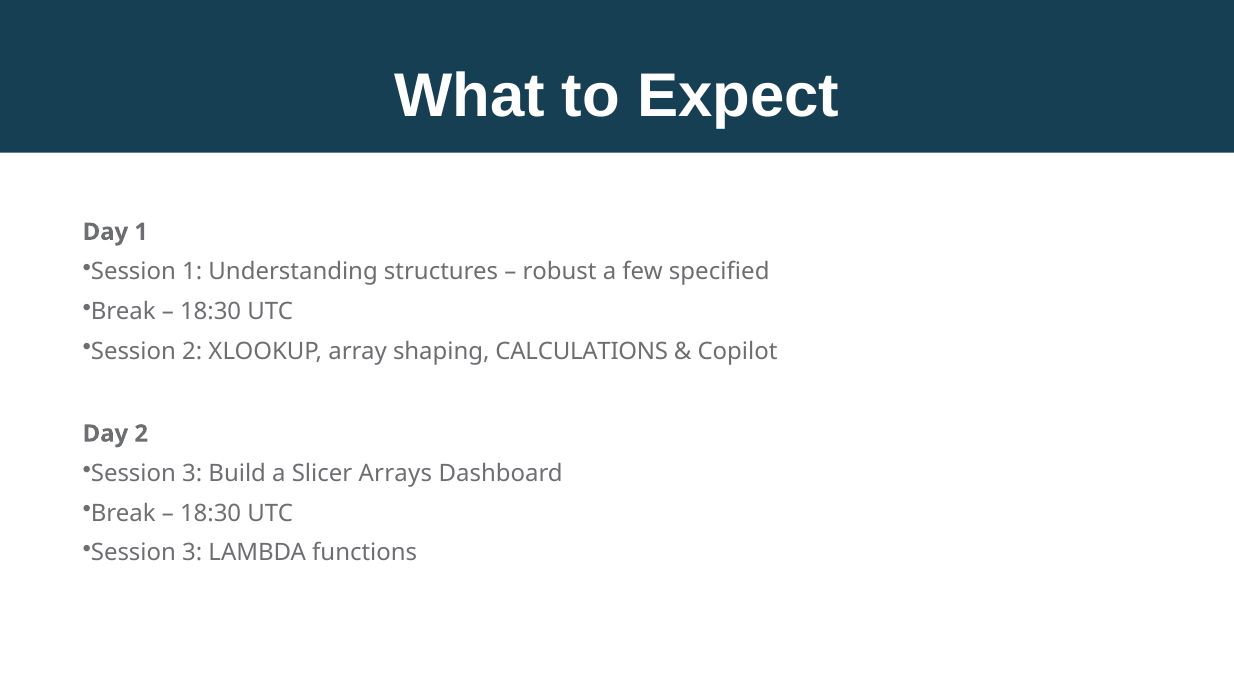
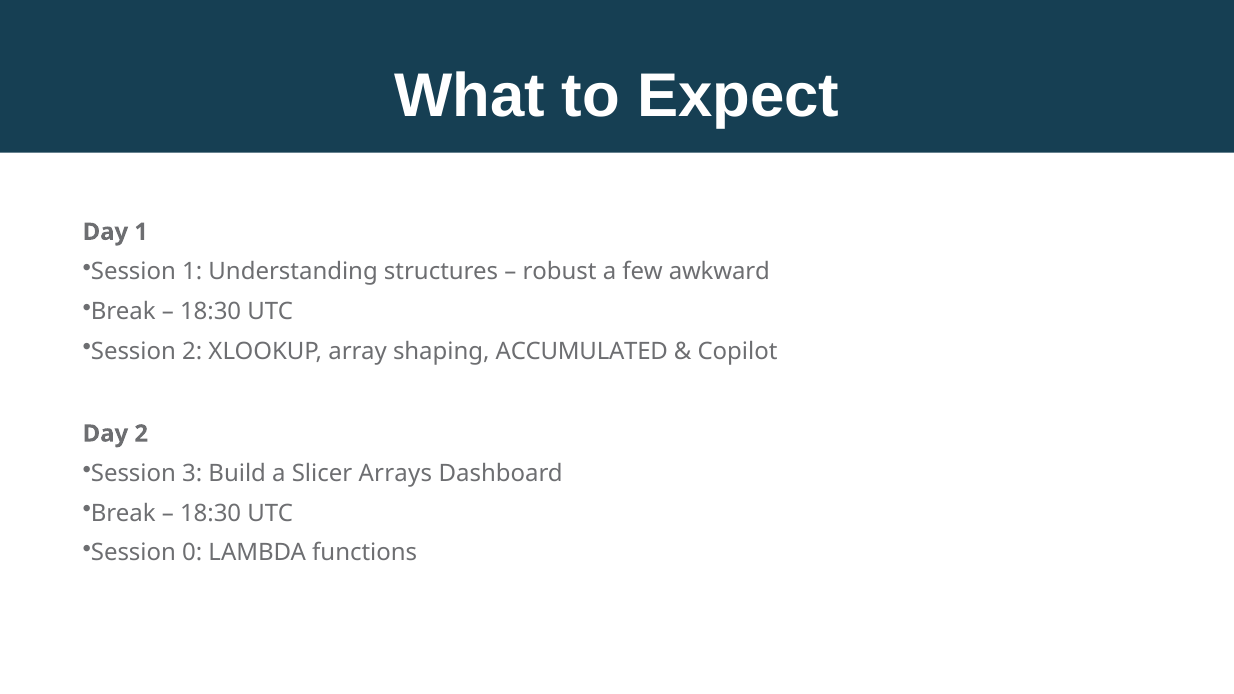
specified: specified -> awkward
CALCULATIONS: CALCULATIONS -> ACCUMULATED
3 at (192, 553): 3 -> 0
